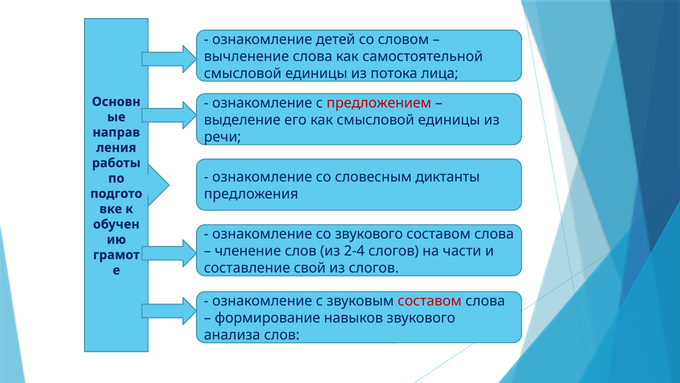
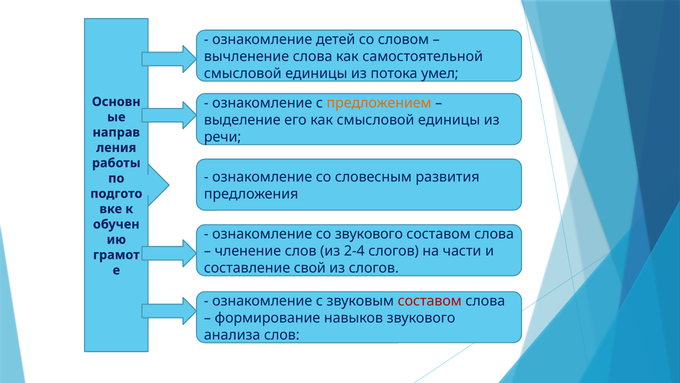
лица: лица -> умел
предложением colour: red -> orange
диктанты: диктанты -> развития
